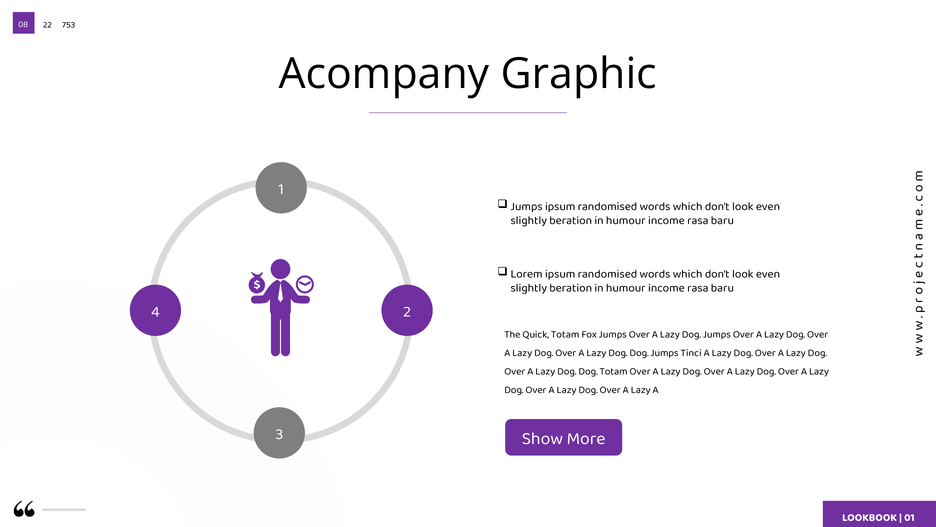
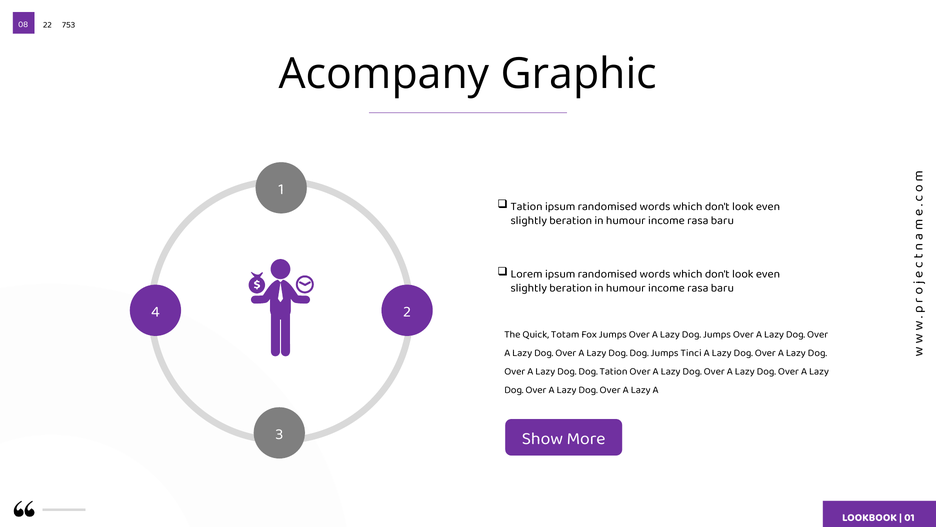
Jumps at (527, 206): Jumps -> Tation
Dog Totam: Totam -> Tation
